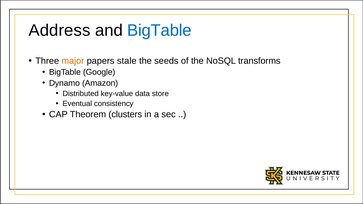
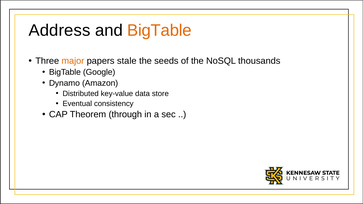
BigTable at (159, 31) colour: blue -> orange
transforms: transforms -> thousands
clusters: clusters -> through
